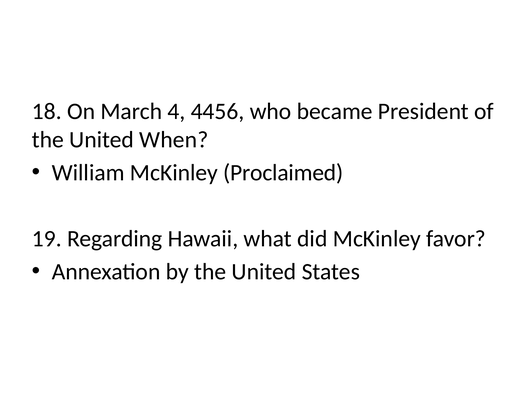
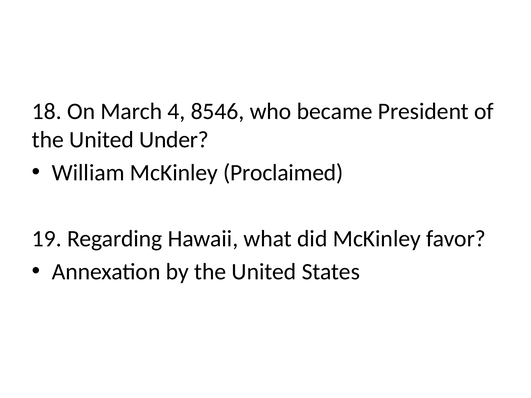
4456: 4456 -> 8546
When: When -> Under
